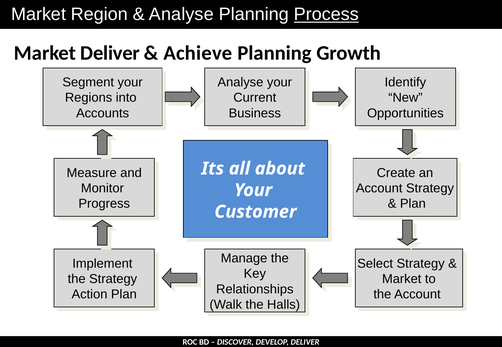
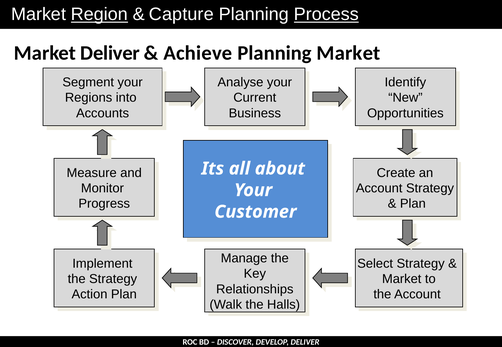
Region underline: none -> present
Analyse at (181, 14): Analyse -> Capture
Planning Growth: Growth -> Market
